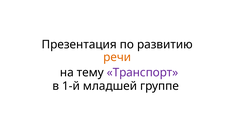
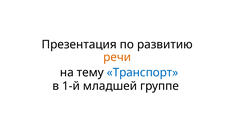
Транспорт colour: purple -> blue
